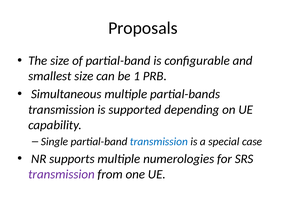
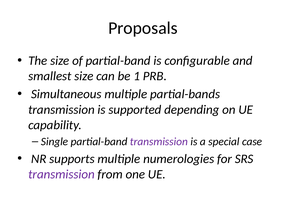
transmission at (159, 142) colour: blue -> purple
